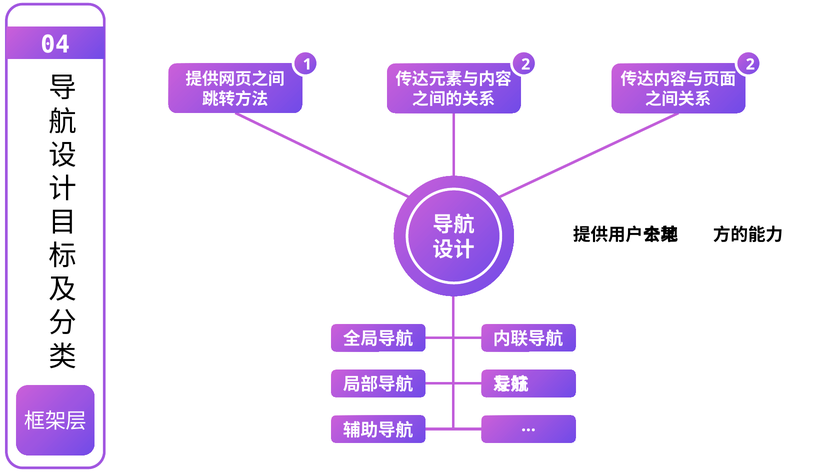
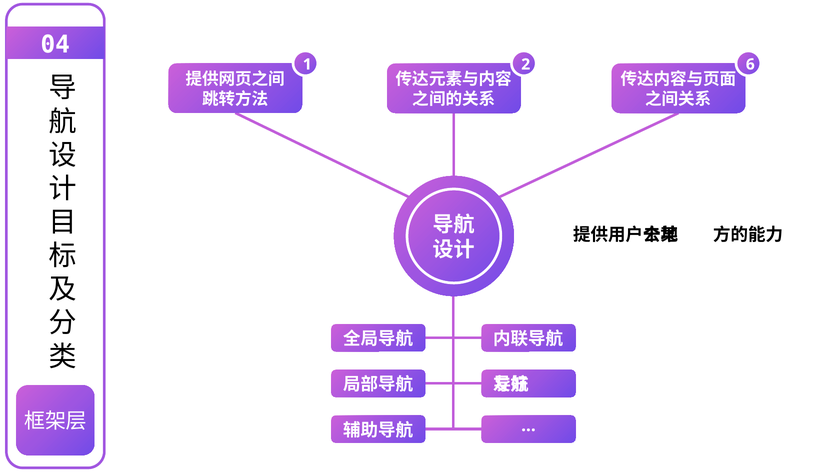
2 2: 2 -> 6
